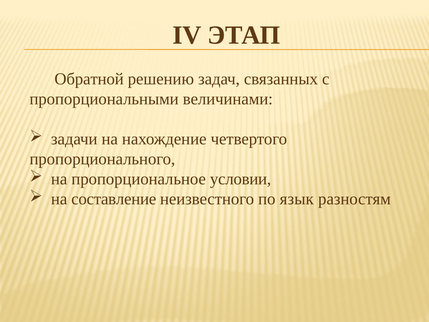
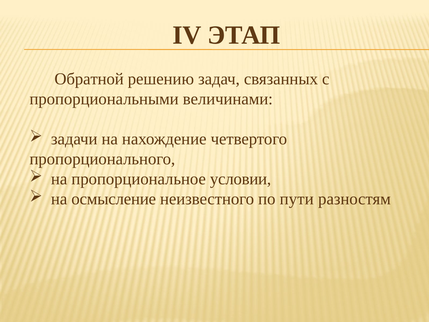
составление: составление -> осмысление
язык: язык -> пути
